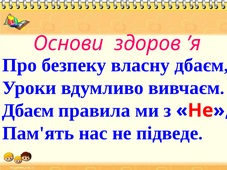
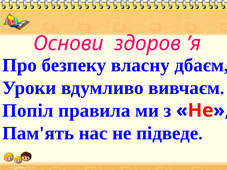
Дбаєм at (28, 111): Дбаєм -> Попіл
